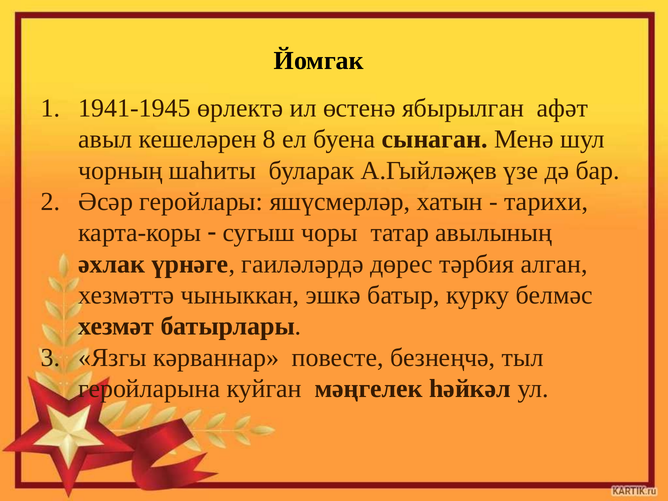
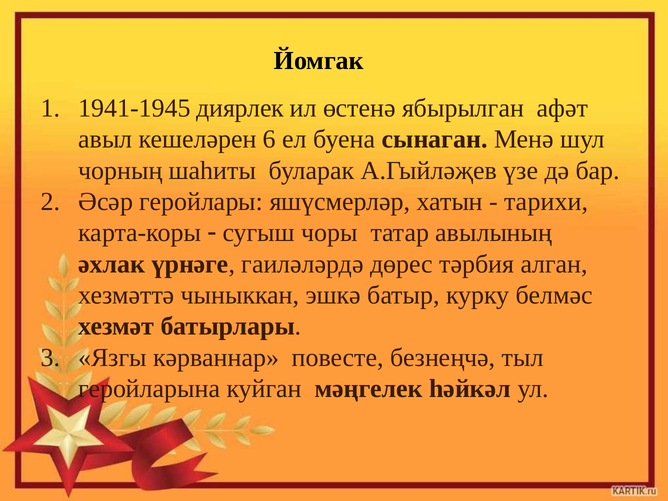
өрлектә: өрлектә -> диярлек
8: 8 -> 6
